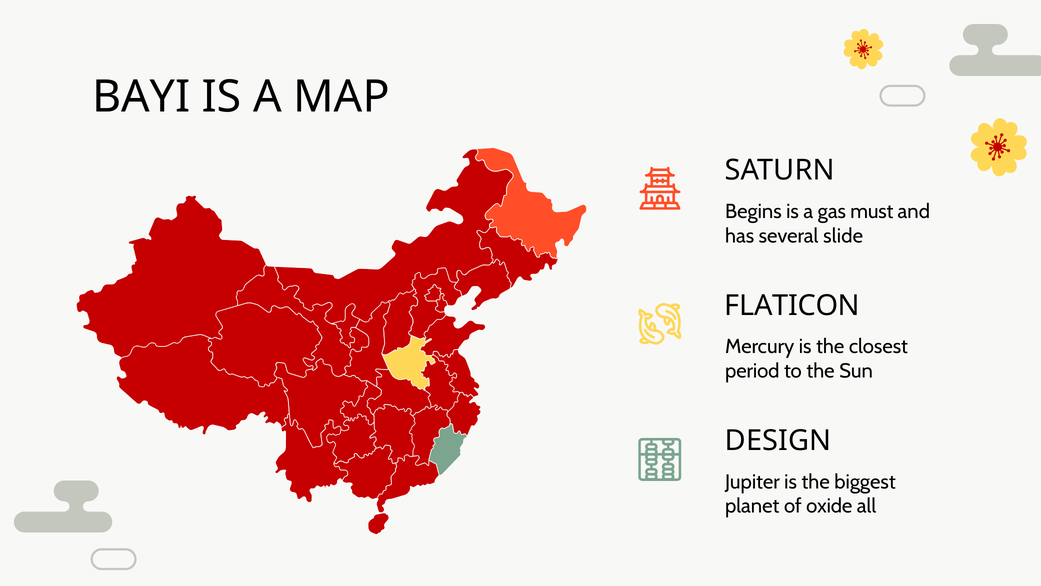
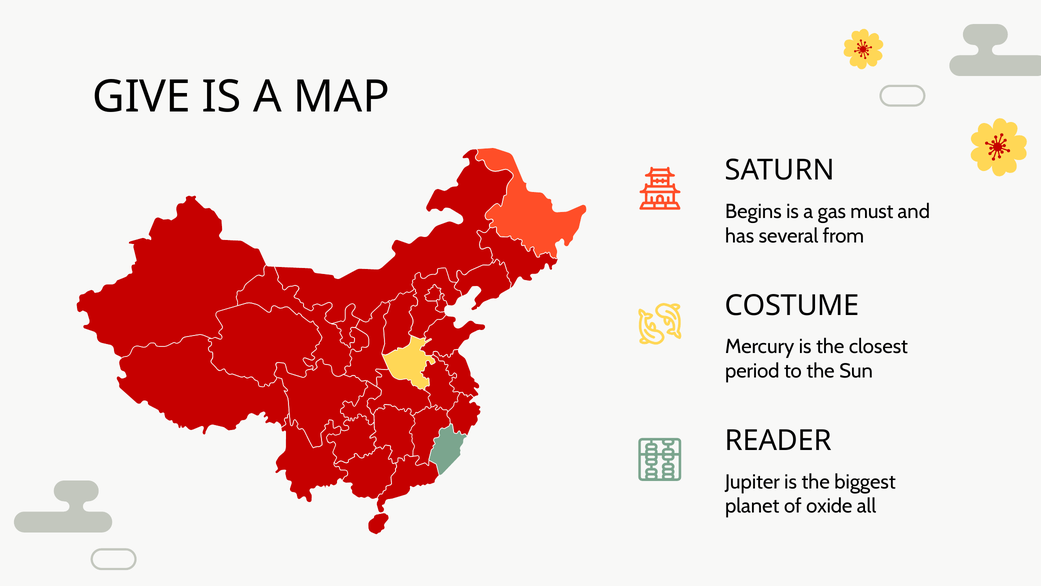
BAYI: BAYI -> GIVE
slide: slide -> from
FLATICON: FLATICON -> COSTUME
DESIGN: DESIGN -> READER
